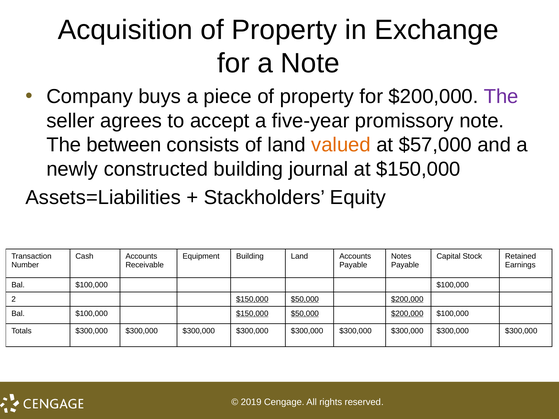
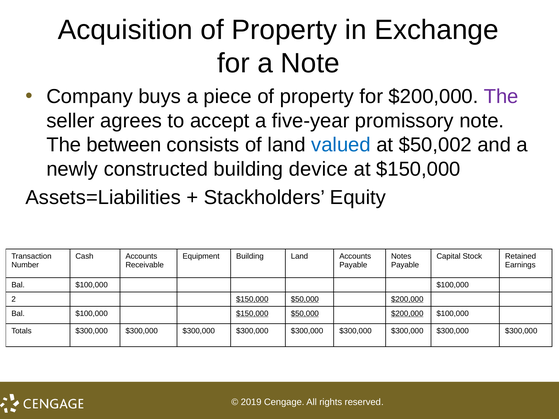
valued colour: orange -> blue
$57,000: $57,000 -> $50,002
journal: journal -> device
